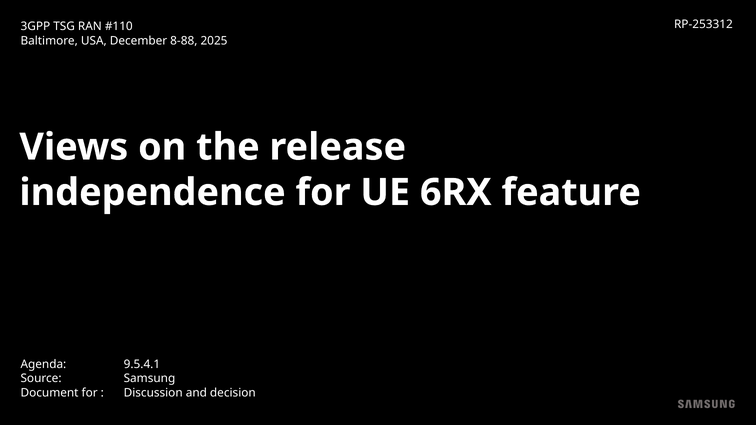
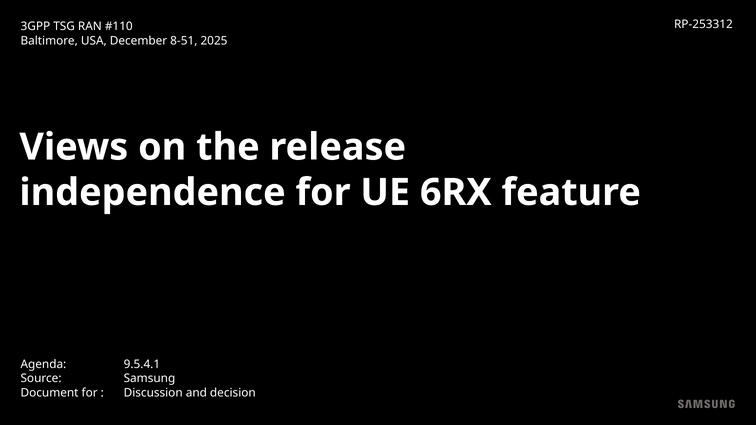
8-88: 8-88 -> 8-51
